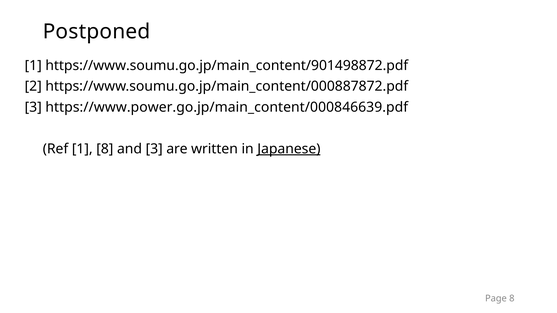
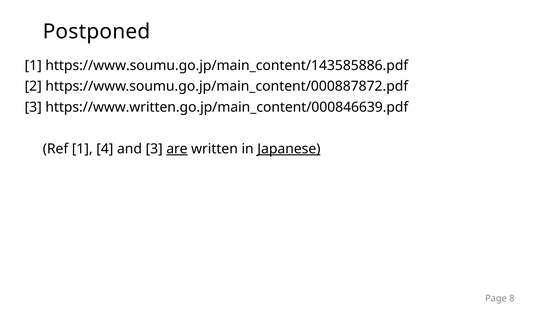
https://www.soumu.go.jp/main_content/901498872.pdf: https://www.soumu.go.jp/main_content/901498872.pdf -> https://www.soumu.go.jp/main_content/143585886.pdf
https://www.power.go.jp/main_content/000846639.pdf: https://www.power.go.jp/main_content/000846639.pdf -> https://www.written.go.jp/main_content/000846639.pdf
1 8: 8 -> 4
are underline: none -> present
